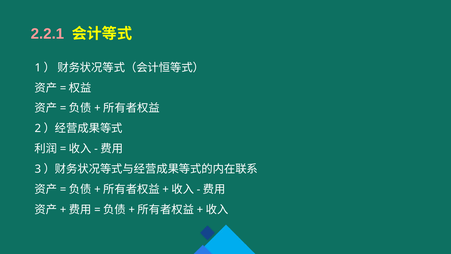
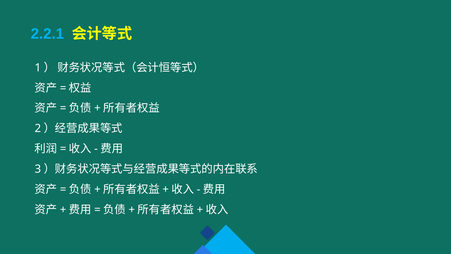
2.2.1 colour: pink -> light blue
